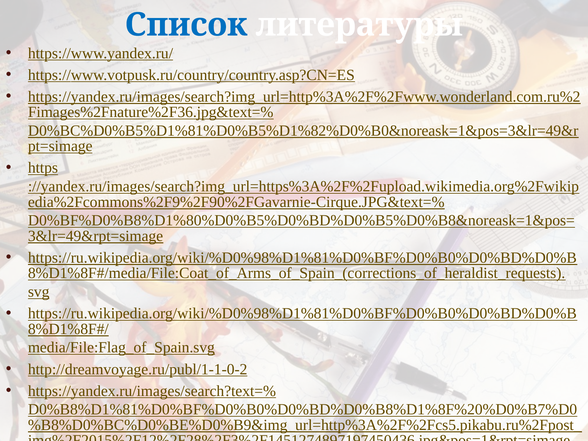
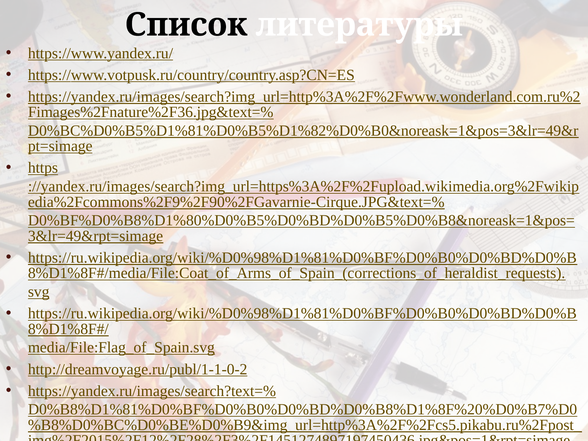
Список colour: blue -> black
